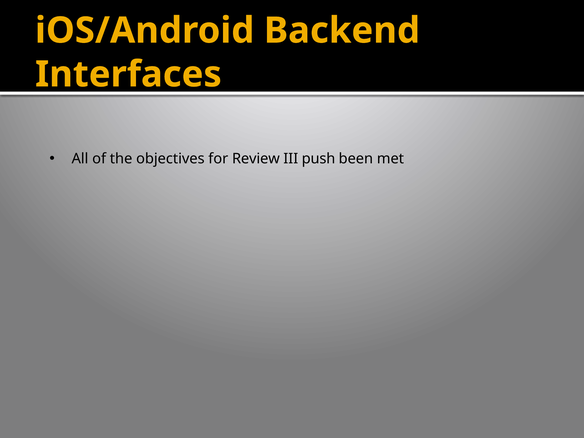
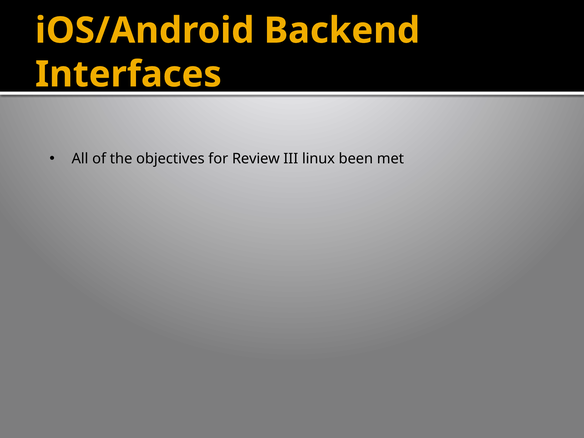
push: push -> linux
